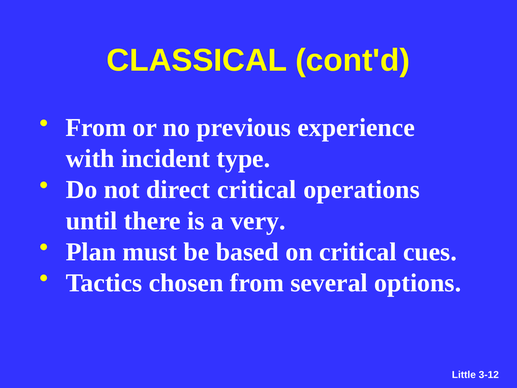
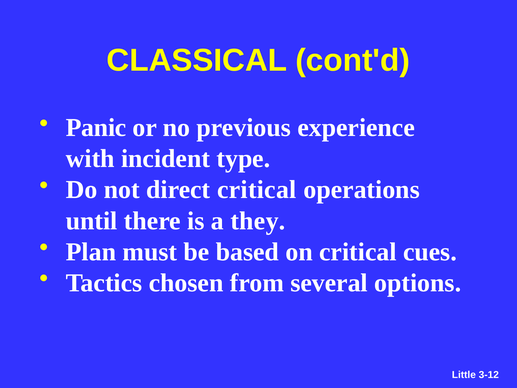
From at (96, 128): From -> Panic
very: very -> they
